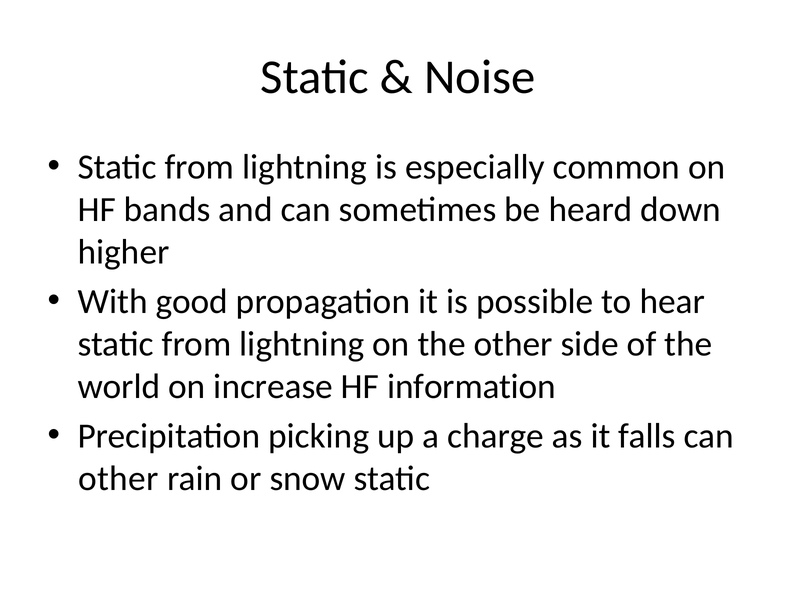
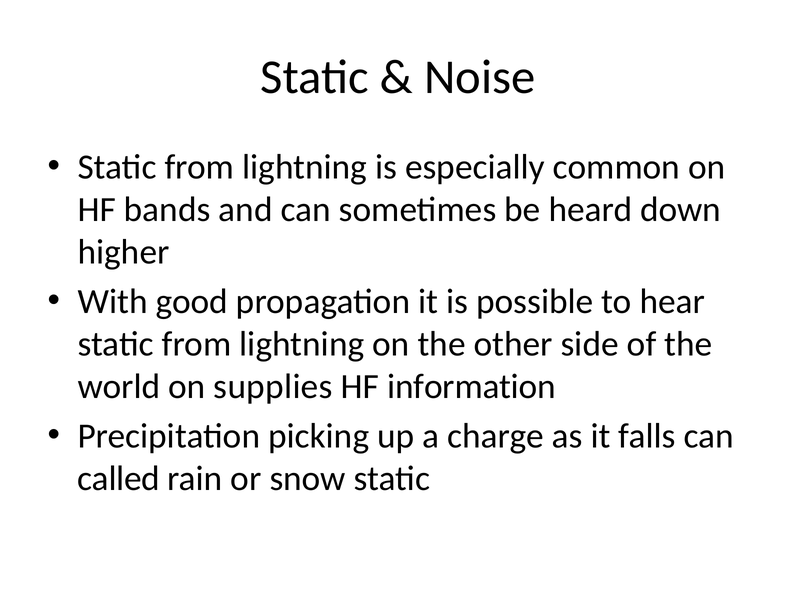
increase: increase -> supplies
other at (118, 478): other -> called
